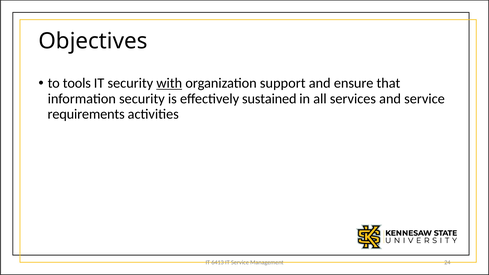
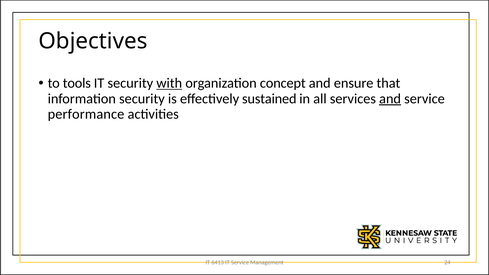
support: support -> concept
and at (390, 99) underline: none -> present
requirements: requirements -> performance
